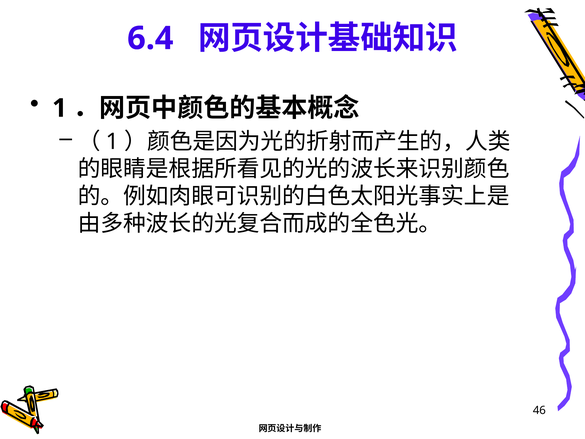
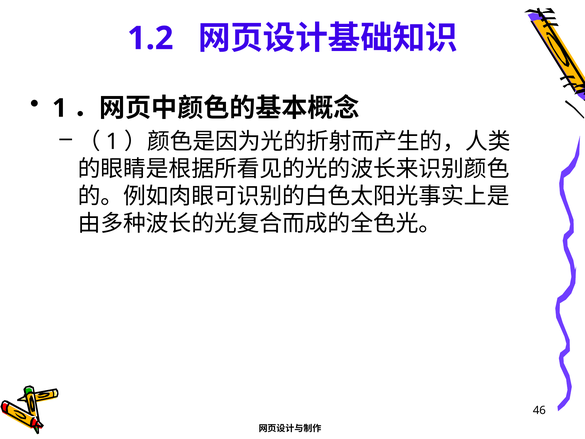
6.4: 6.4 -> 1.2
